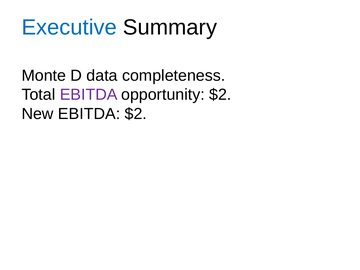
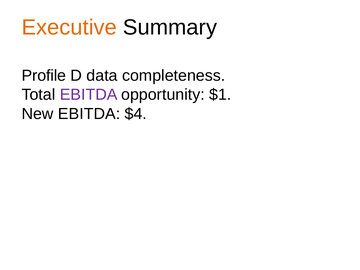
Executive colour: blue -> orange
Monte: Monte -> Profile
opportunity $2: $2 -> $1
EBITDA $2: $2 -> $4
